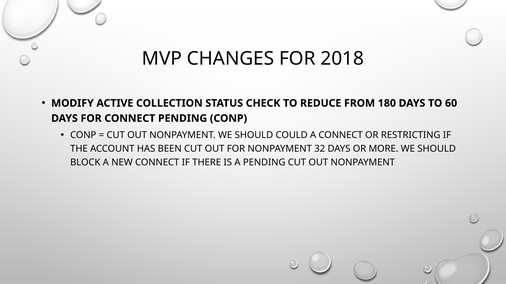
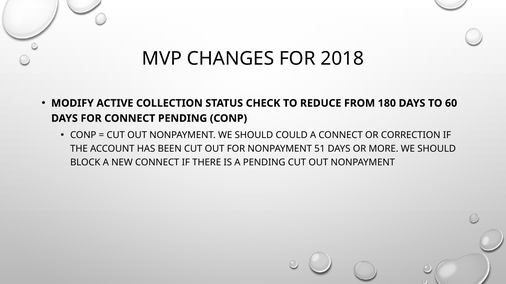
RESTRICTING: RESTRICTING -> CORRECTION
32: 32 -> 51
